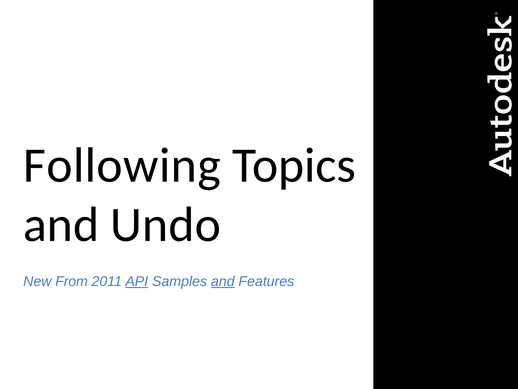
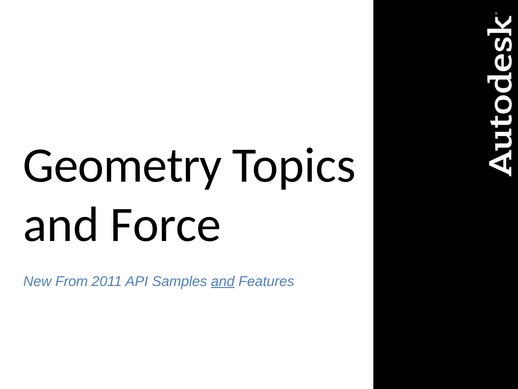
Following: Following -> Geometry
Undo: Undo -> Force
API underline: present -> none
